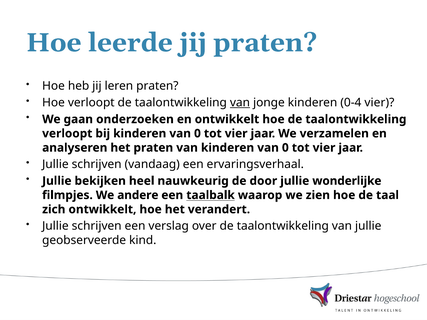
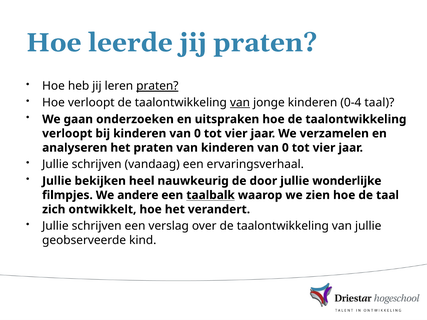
praten at (157, 86) underline: none -> present
0-4 vier: vier -> taal
en ontwikkelt: ontwikkelt -> uitspraken
